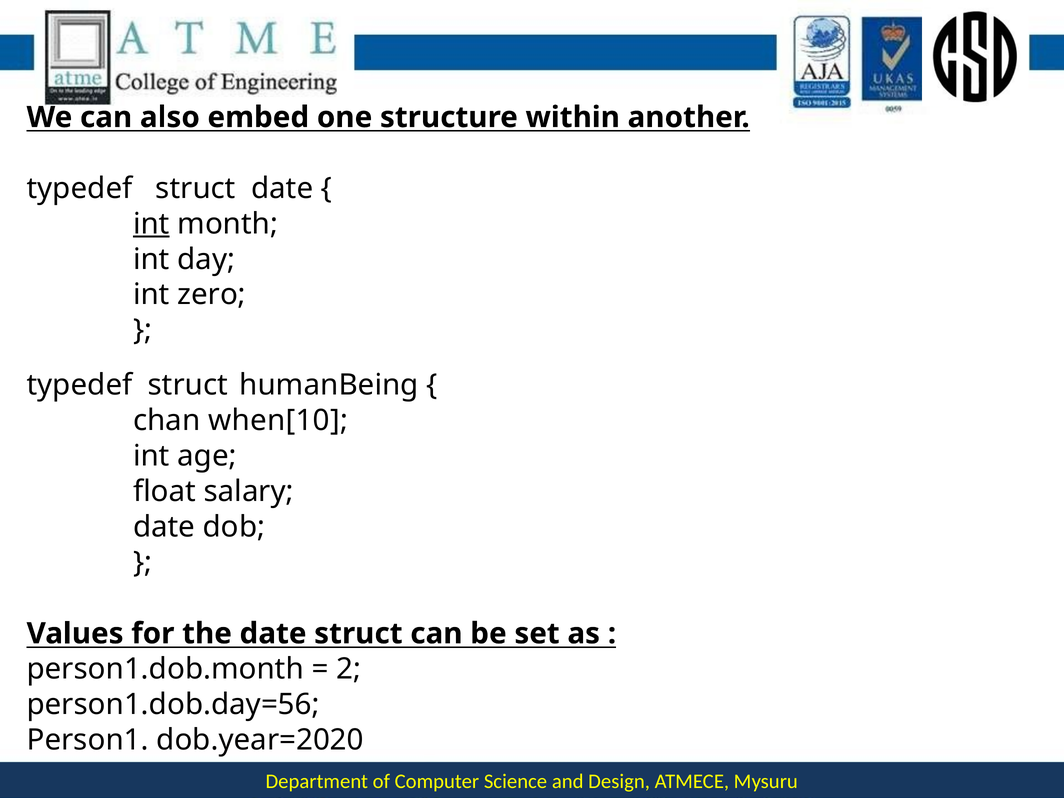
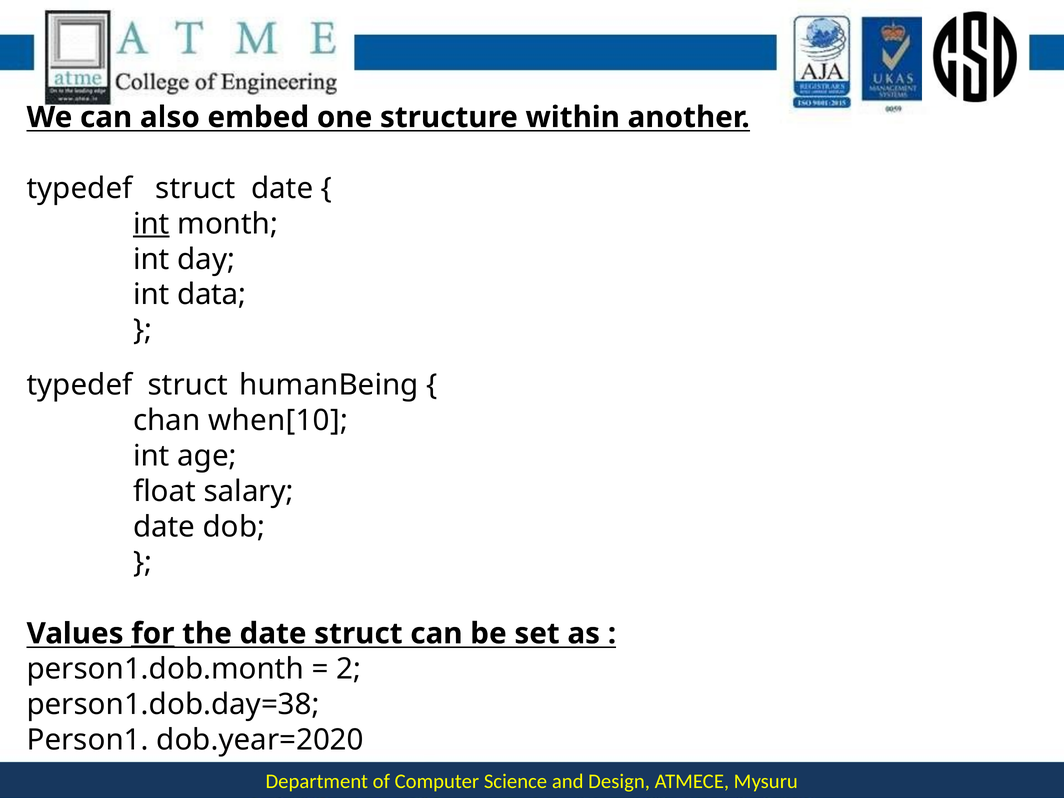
zero: zero -> data
for underline: none -> present
person1.dob.day=56: person1.dob.day=56 -> person1.dob.day=38
